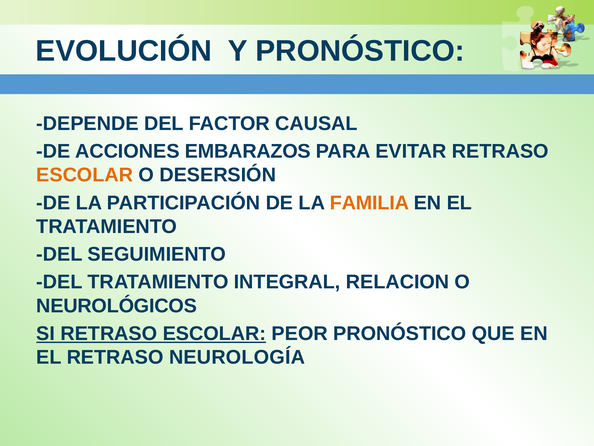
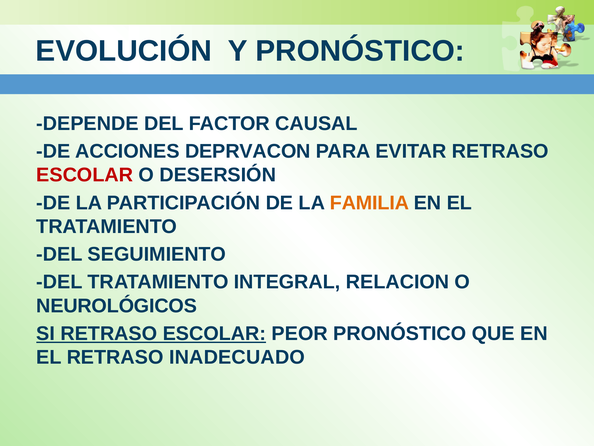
EMBARAZOS: EMBARAZOS -> DEPRVACON
ESCOLAR at (85, 175) colour: orange -> red
NEUROLOGÍA: NEUROLOGÍA -> INADECUADO
